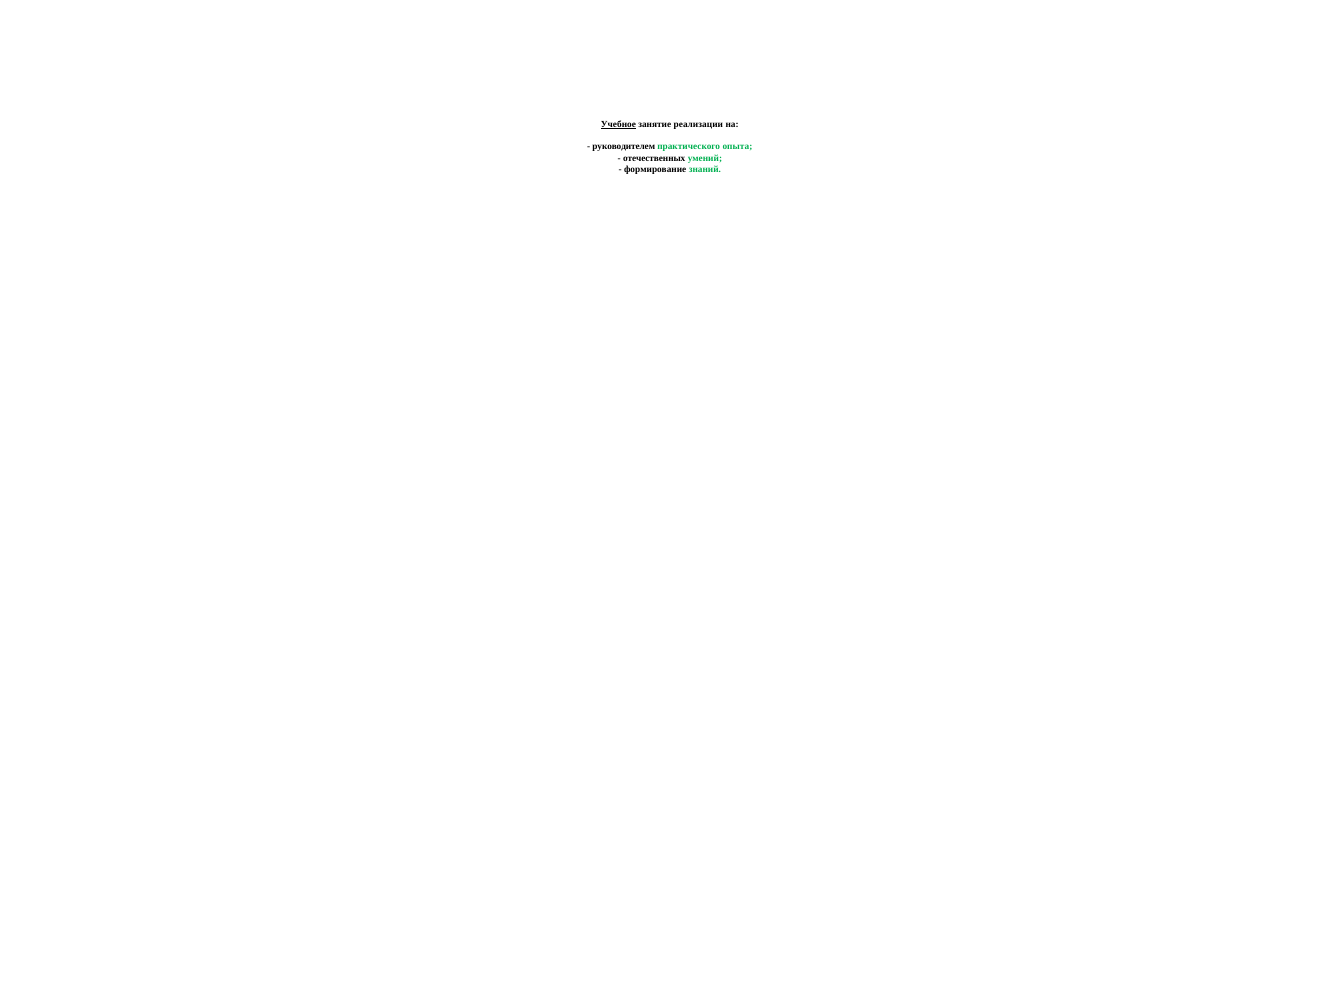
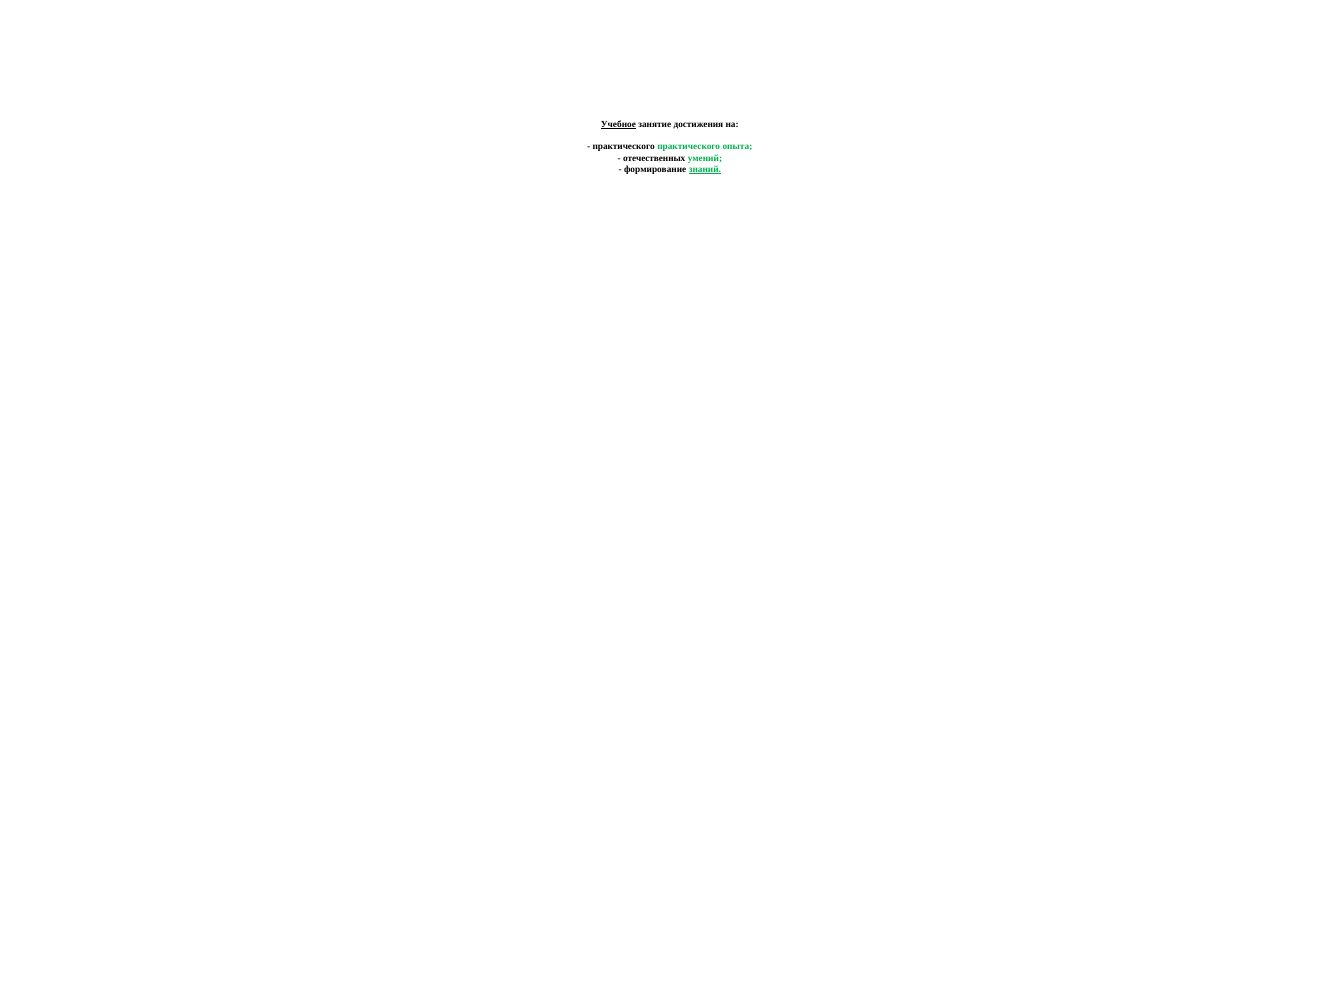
реализации: реализации -> достижения
руководителем at (624, 147): руководителем -> практического
знаний underline: none -> present
